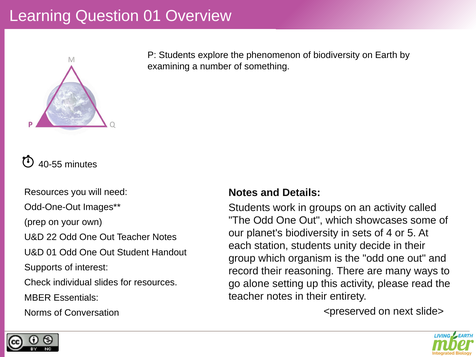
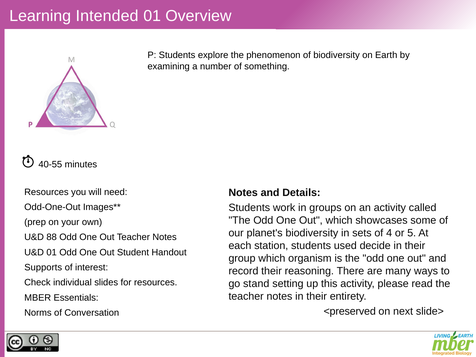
Question: Question -> Intended
22: 22 -> 88
unity: unity -> used
alone: alone -> stand
